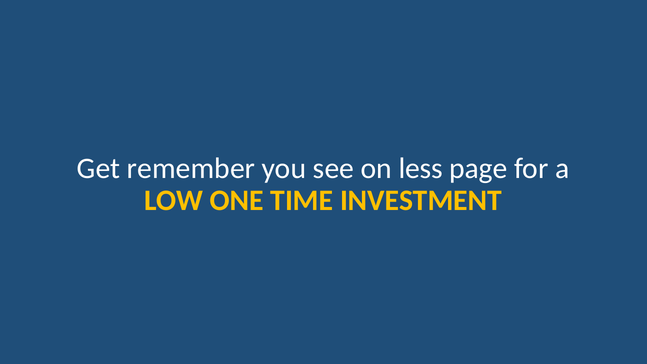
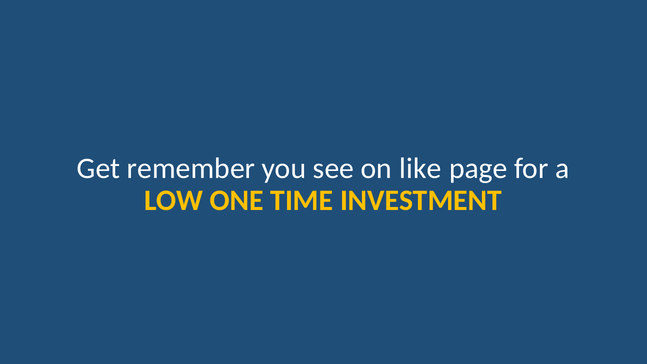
less: less -> like
